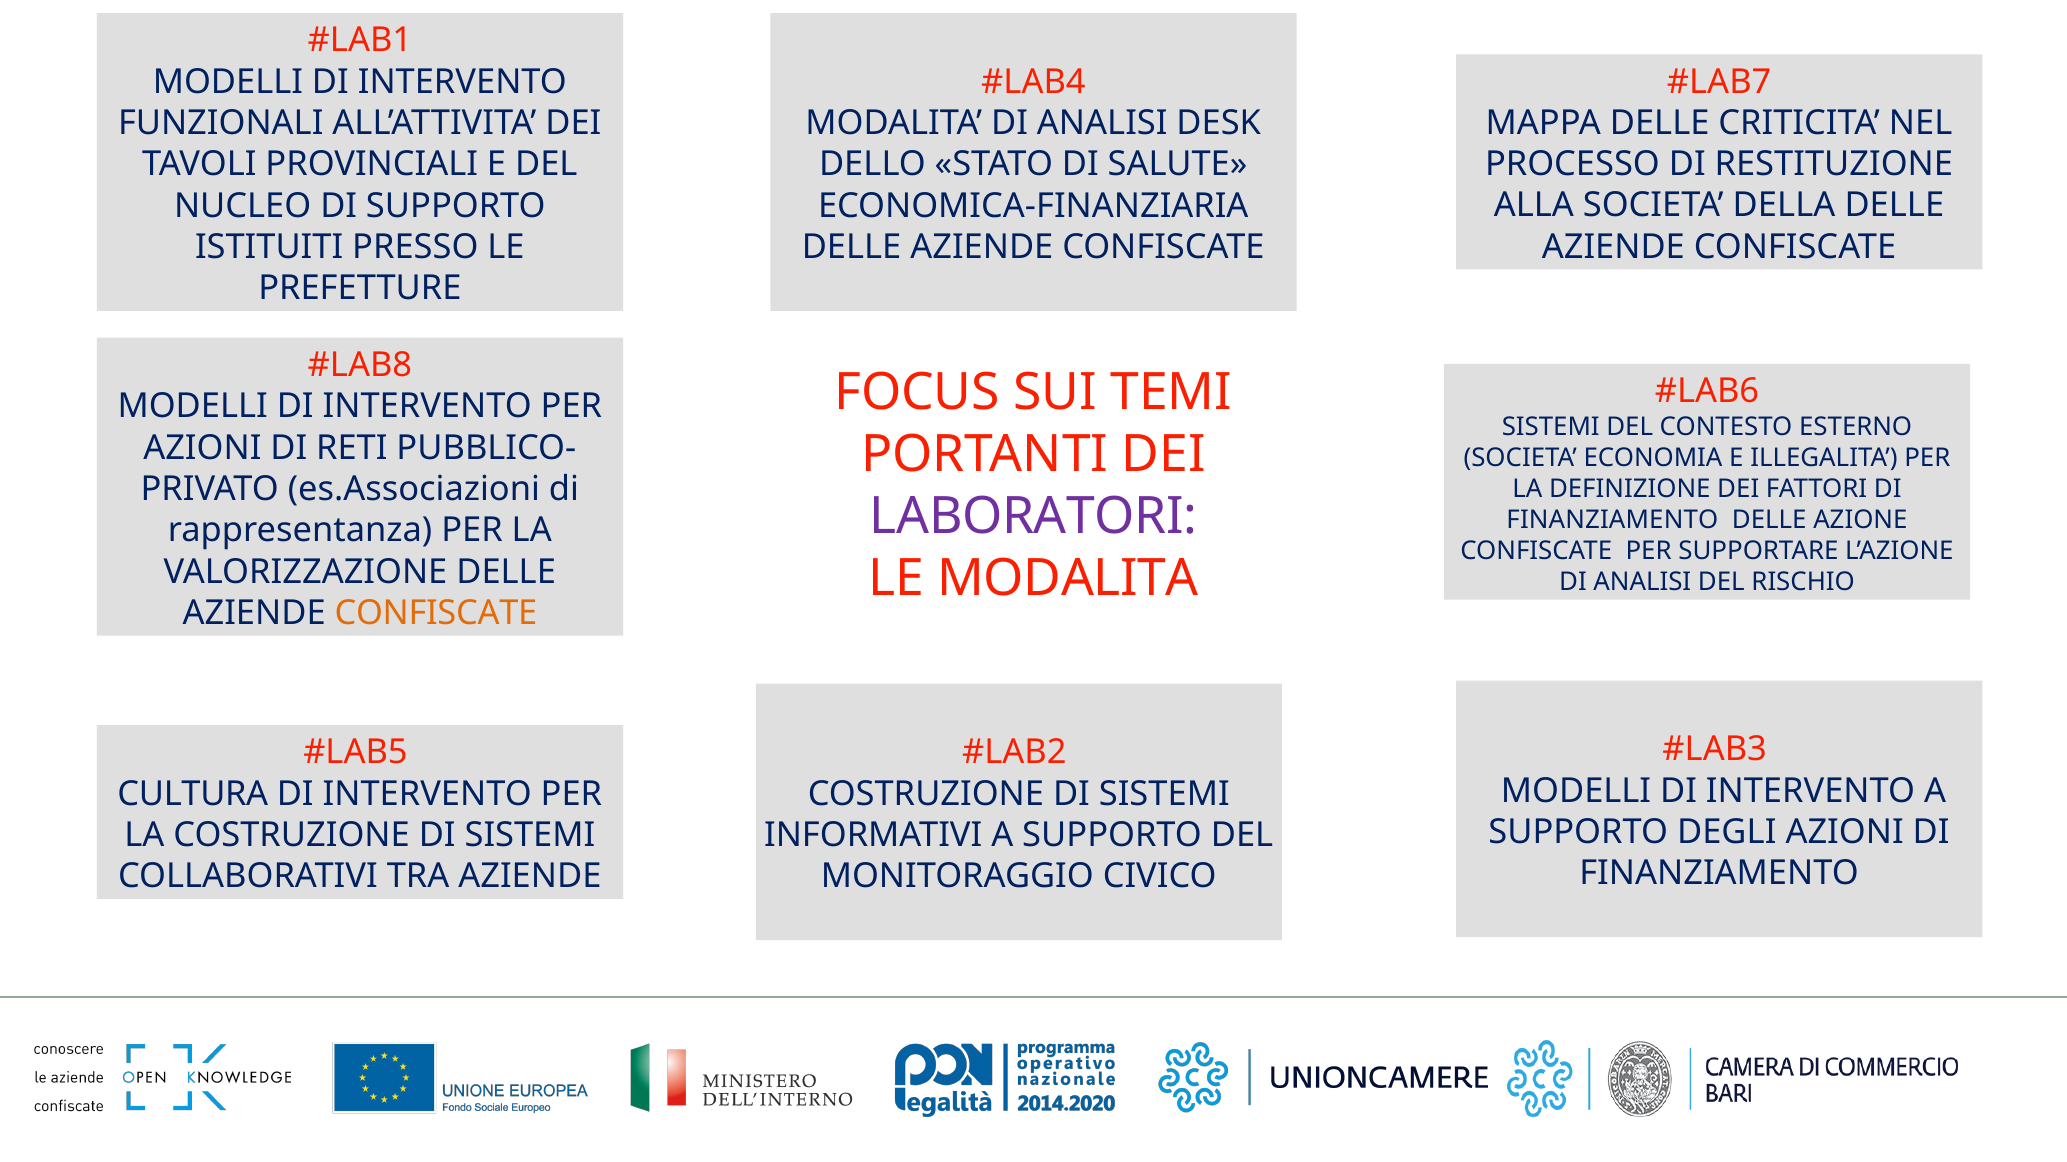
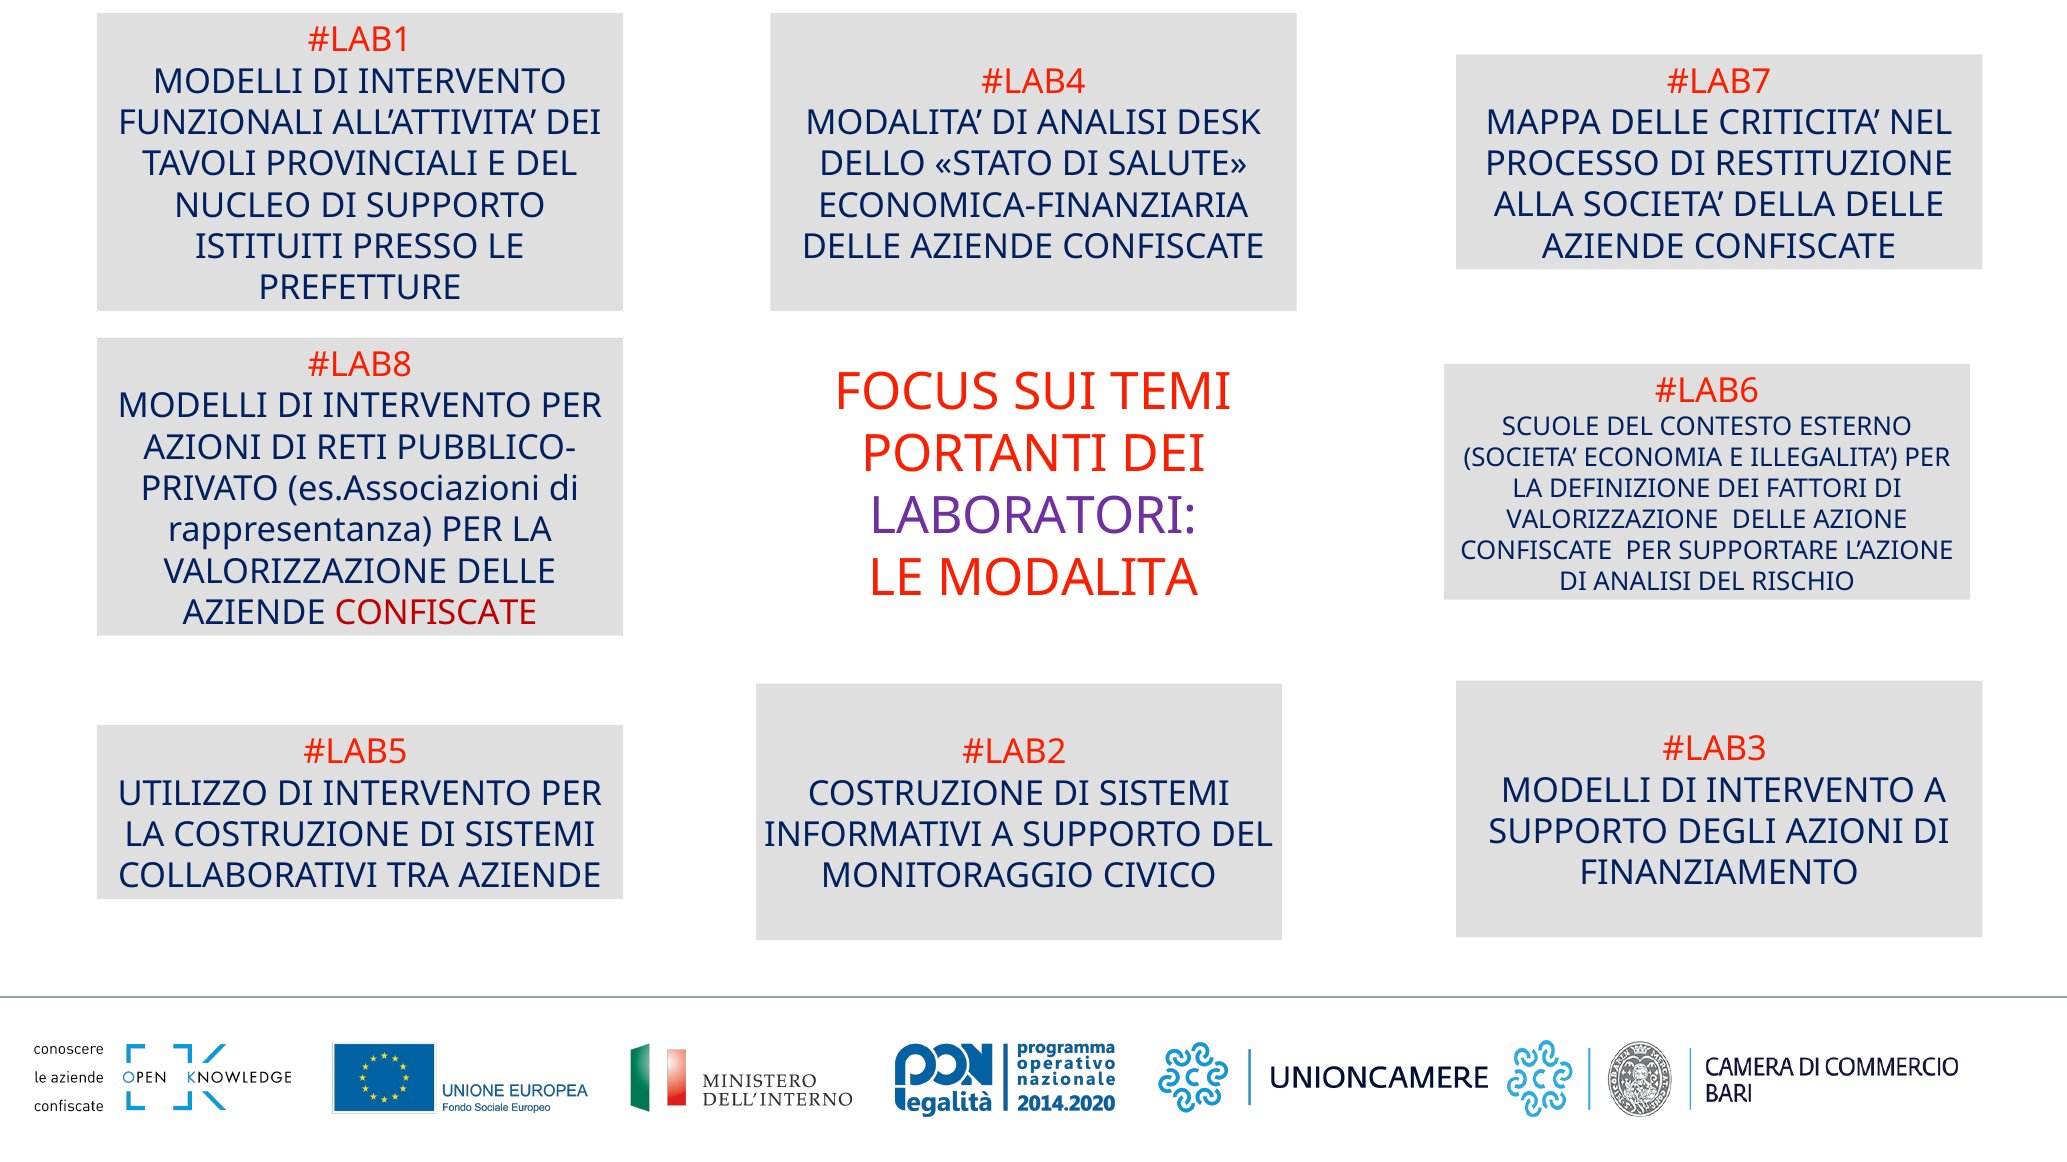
SISTEMI at (1551, 427): SISTEMI -> SCUOLE
FINANZIAMENTO at (1612, 520): FINANZIAMENTO -> VALORIZZAZIONE
CONFISCATE at (436, 613) colour: orange -> red
CULTURA: CULTURA -> UTILIZZO
